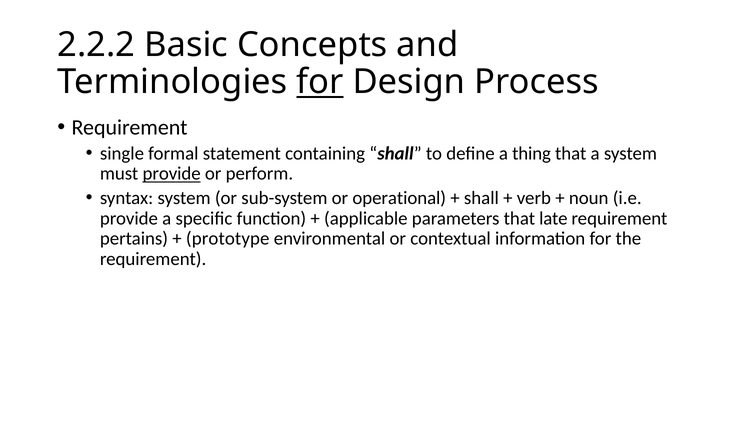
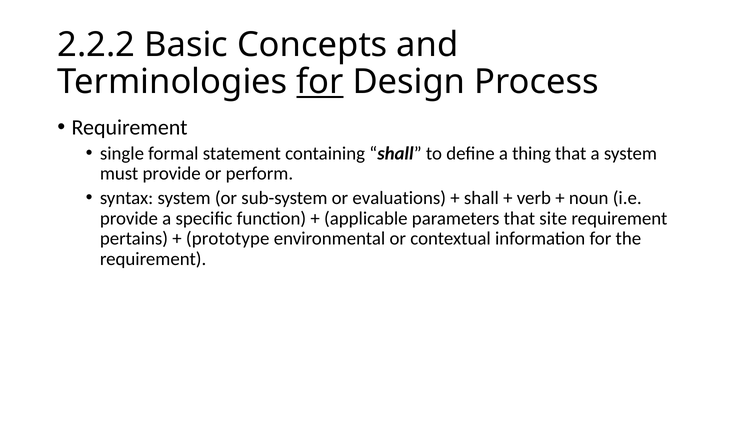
provide at (172, 174) underline: present -> none
operational: operational -> evaluations
late: late -> site
